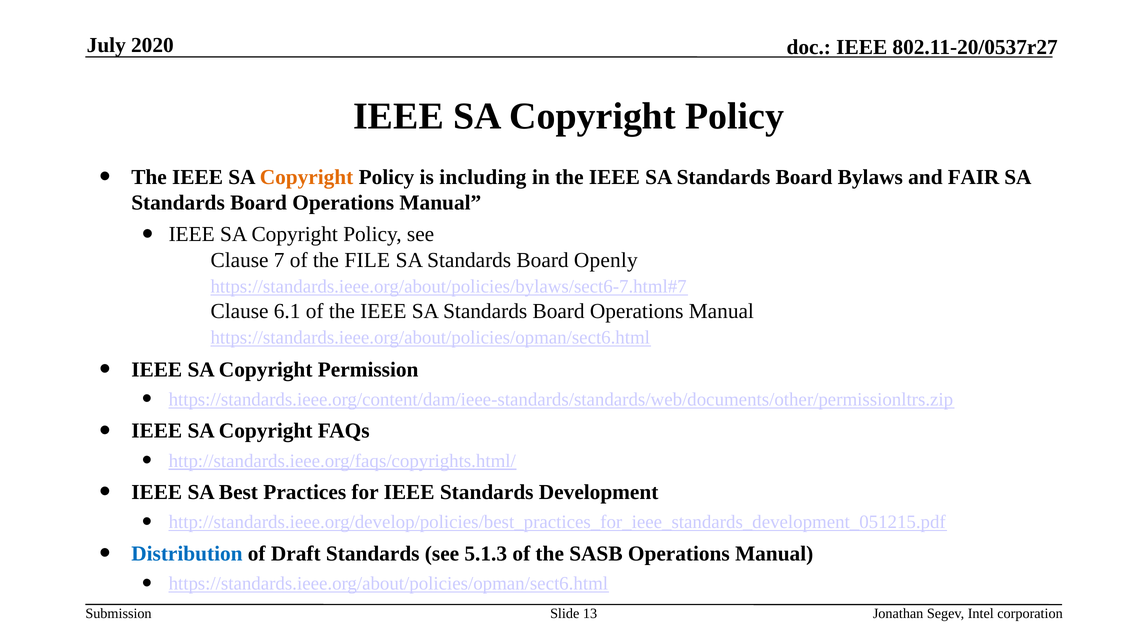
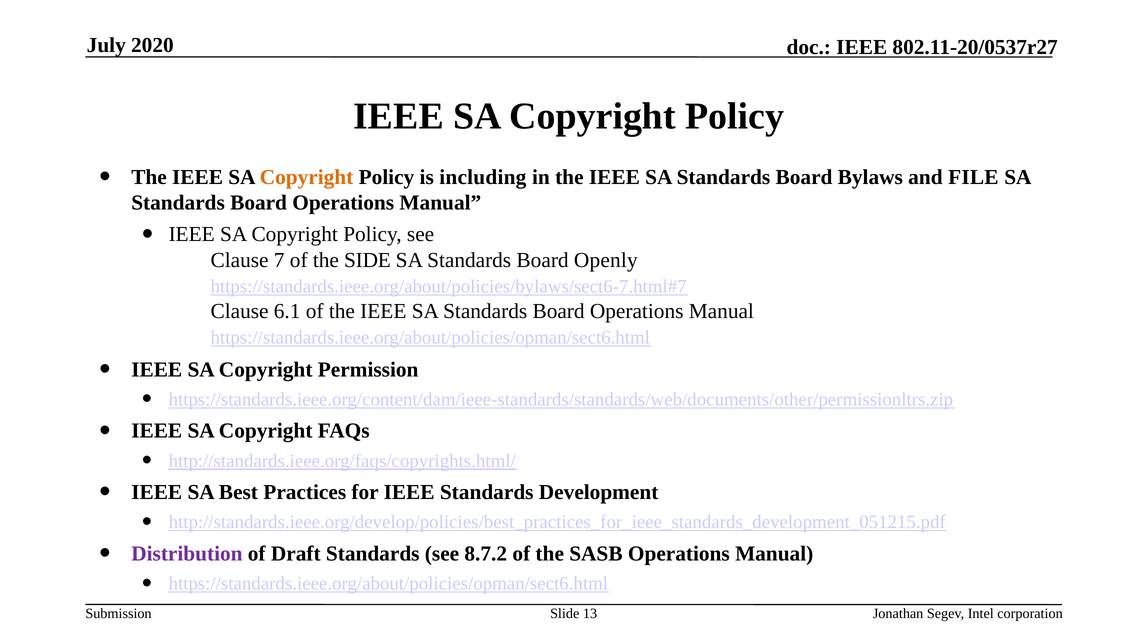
FAIR: FAIR -> FILE
FILE: FILE -> SIDE
Distribution colour: blue -> purple
5.1.3: 5.1.3 -> 8.7.2
